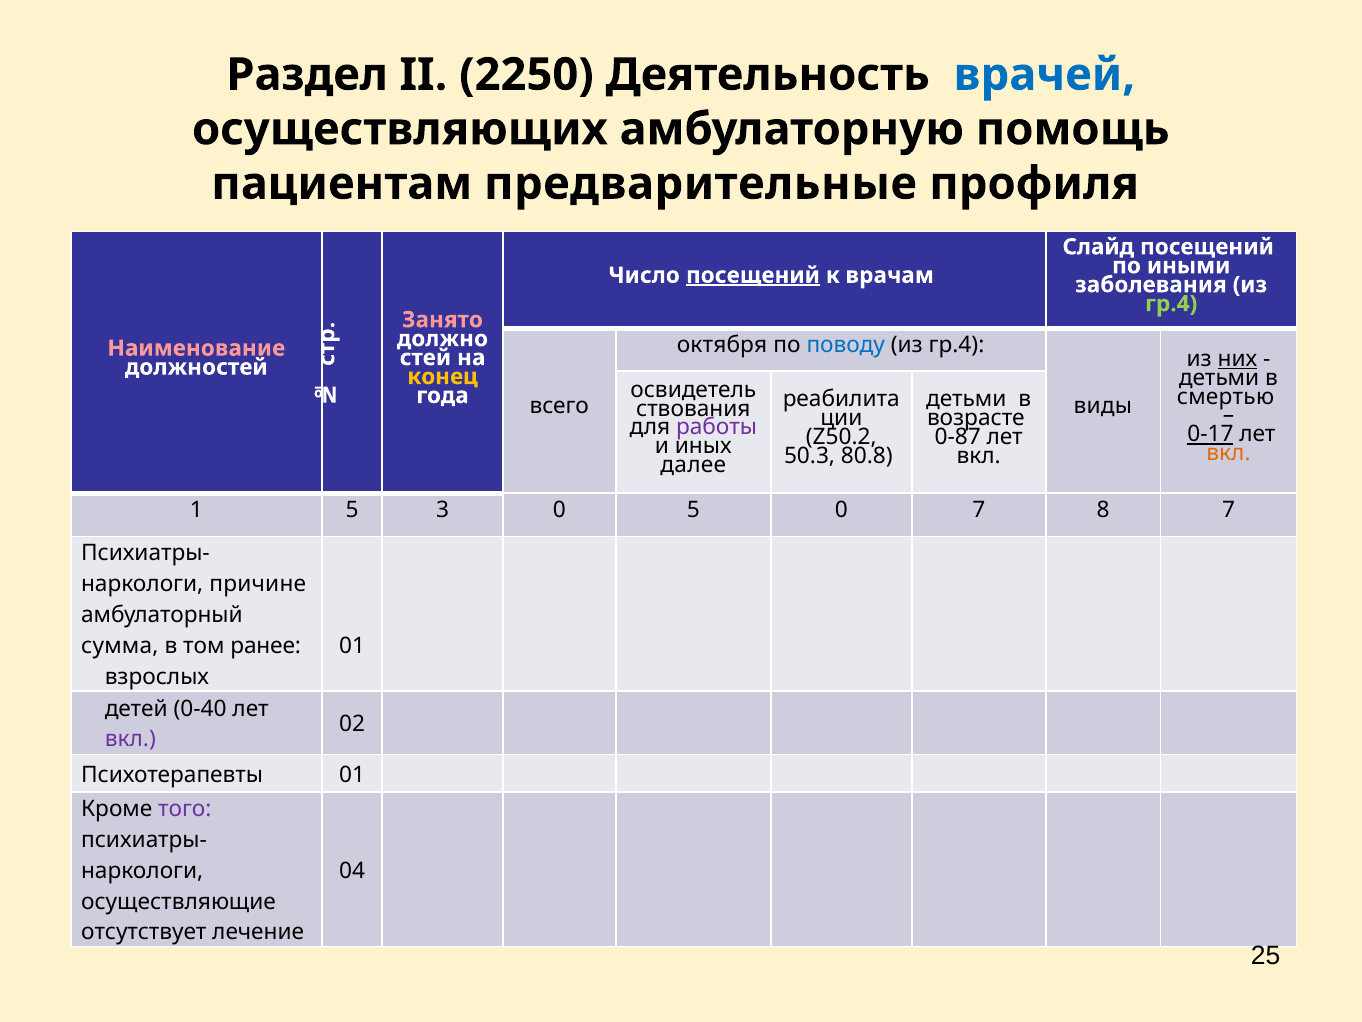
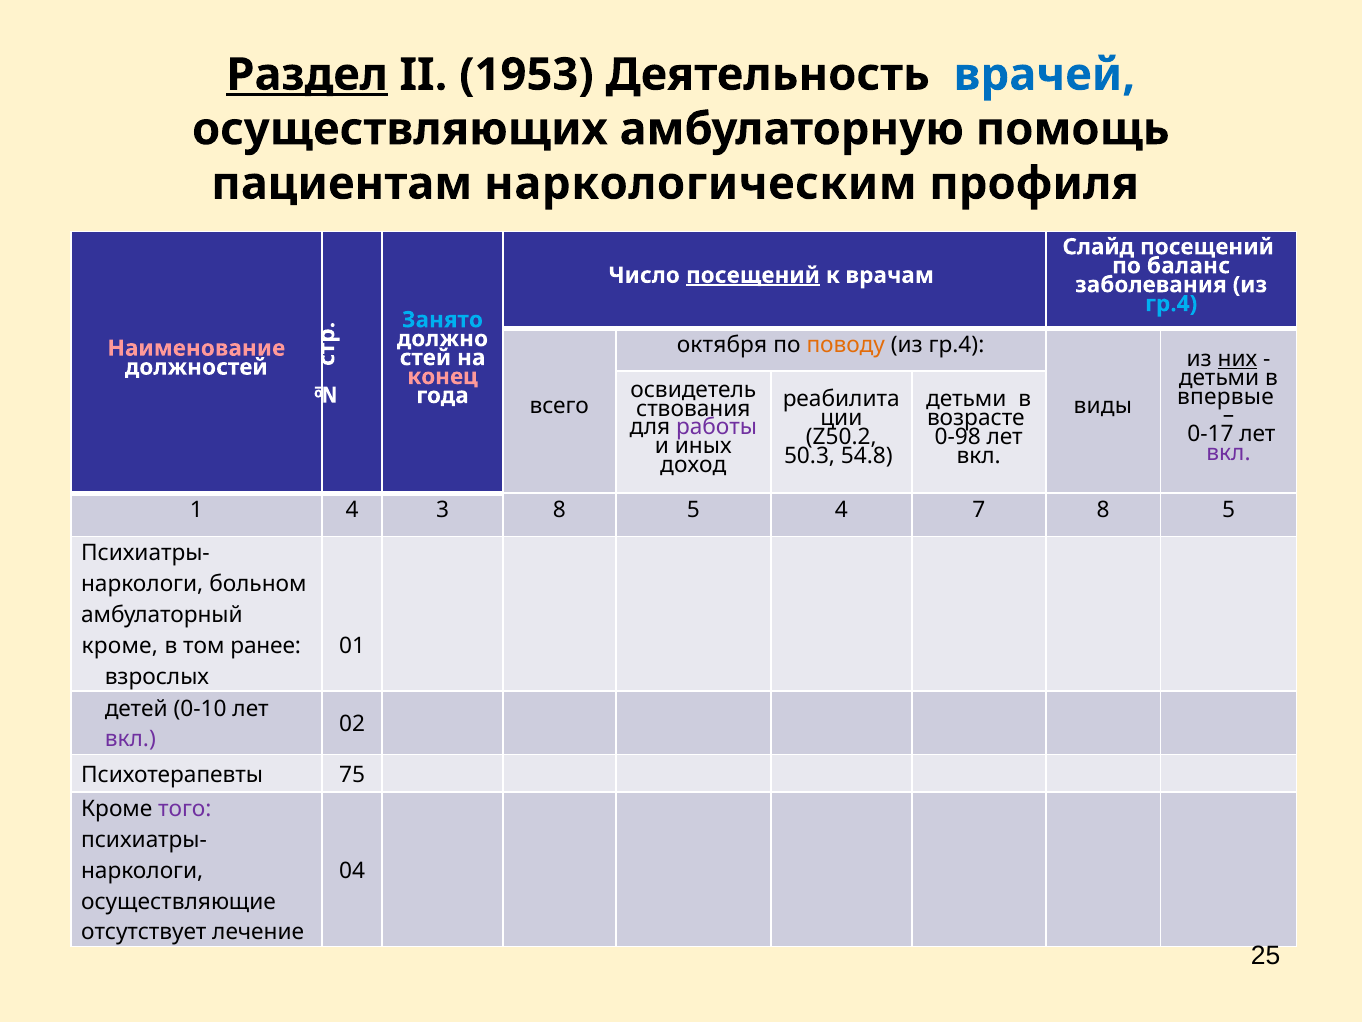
Раздел underline: none -> present
2250: 2250 -> 1953
предварительные: предварительные -> наркологическим
иными: иными -> баланс
гр.4 at (1171, 304) colour: light green -> light blue
Занято colour: pink -> light blue
поводу colour: blue -> orange
конец colour: yellow -> pink
смертью: смертью -> впервые
0-17 underline: present -> none
0-87: 0-87 -> 0-98
вкл at (1229, 453) colour: orange -> purple
80.8: 80.8 -> 54.8
далее: далее -> доход
1 5: 5 -> 4
3 0: 0 -> 8
5 0: 0 -> 4
7 8 7: 7 -> 5
причине: причине -> больном
сумма at (120, 646): сумма -> кроме
0-40: 0-40 -> 0-10
Психотерапевты 01: 01 -> 75
